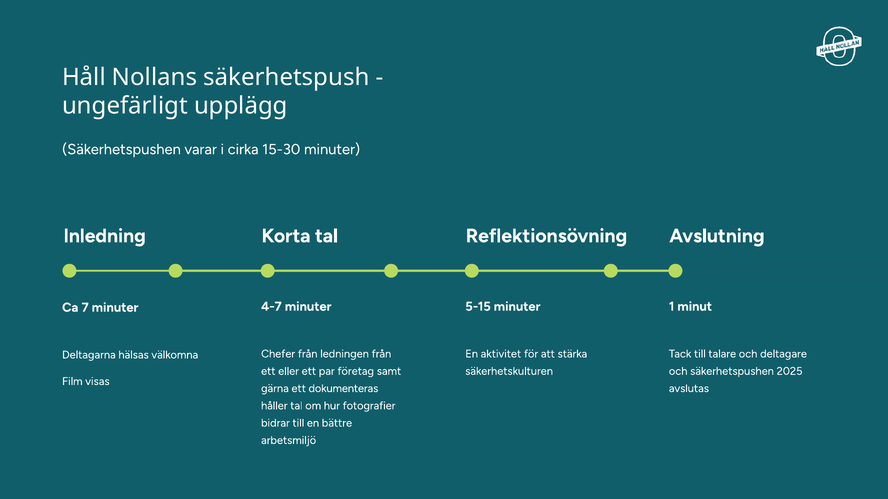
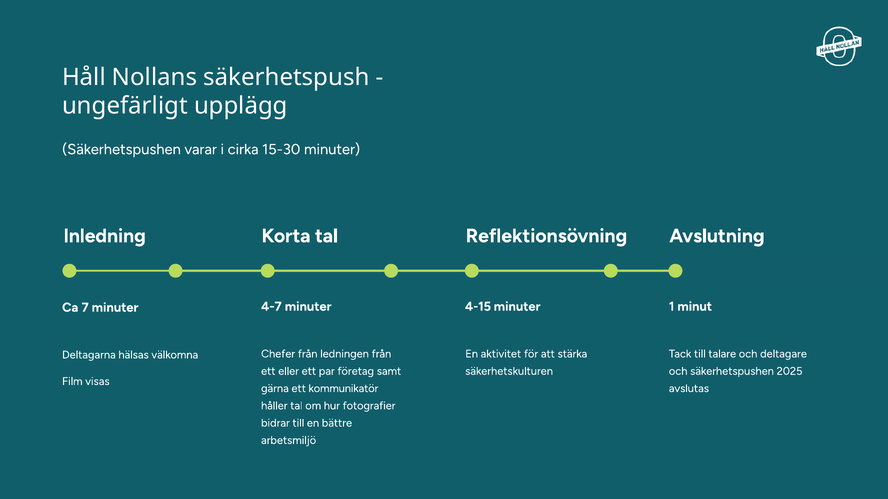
5-15: 5-15 -> 4-15
dokumenteras: dokumenteras -> kommunikatör
